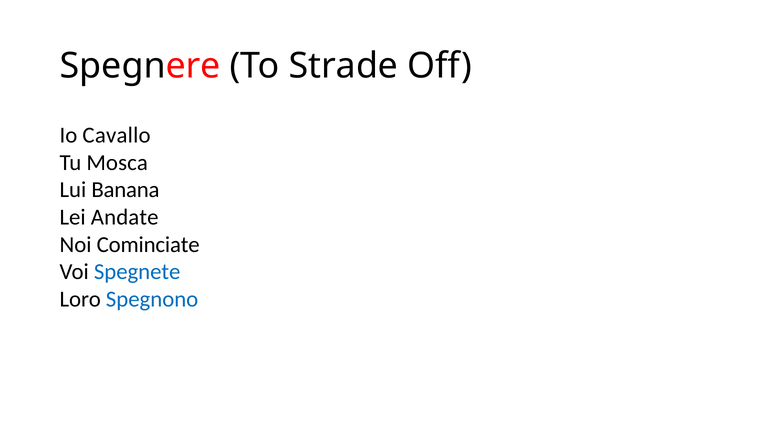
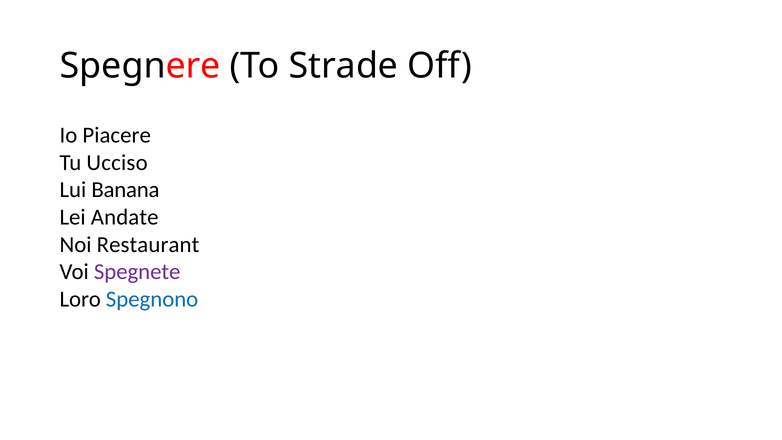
Cavallo: Cavallo -> Piacere
Mosca: Mosca -> Ucciso
Cominciate: Cominciate -> Restaurant
Spegnete colour: blue -> purple
